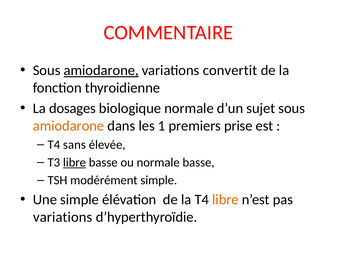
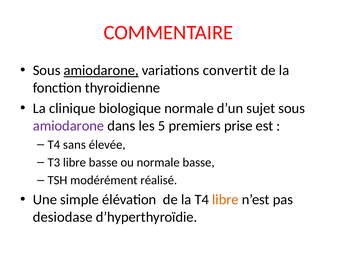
dosages: dosages -> clinique
amiodarone at (69, 126) colour: orange -> purple
1: 1 -> 5
libre at (74, 162) underline: present -> none
modérément simple: simple -> réalisé
variations at (63, 217): variations -> desiodase
